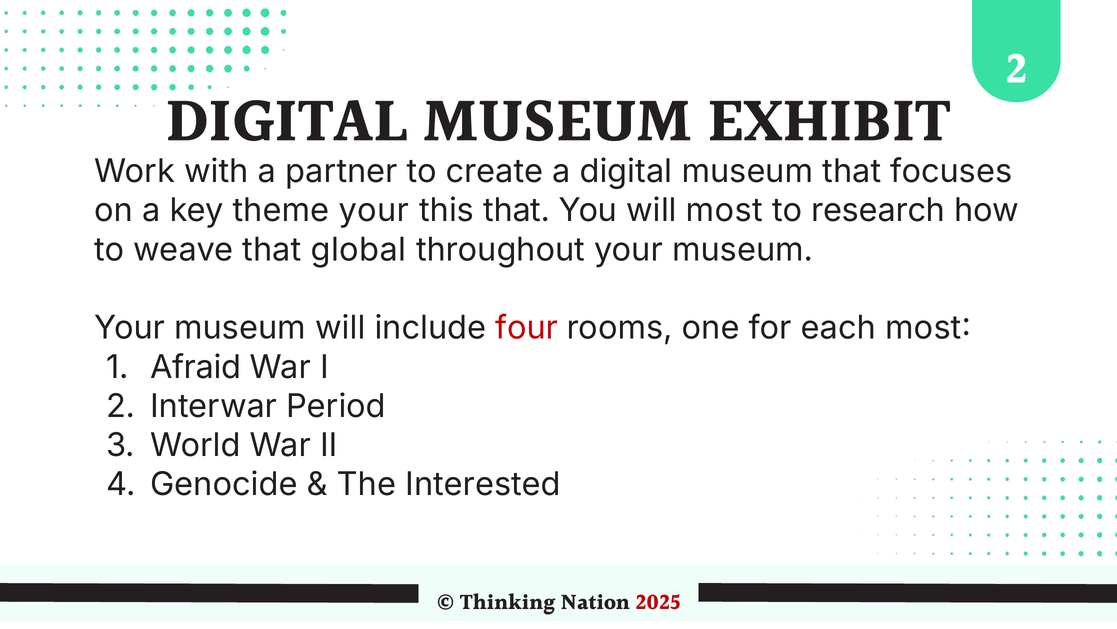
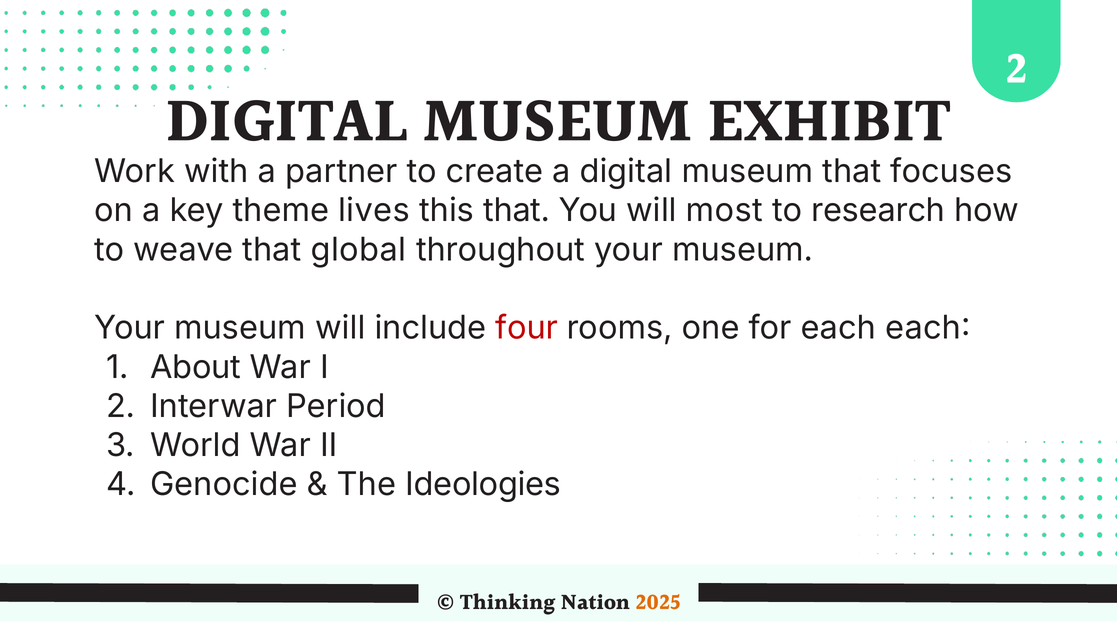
theme your: your -> lives
each most: most -> each
Afraid: Afraid -> About
Interested: Interested -> Ideologies
2025 colour: red -> orange
